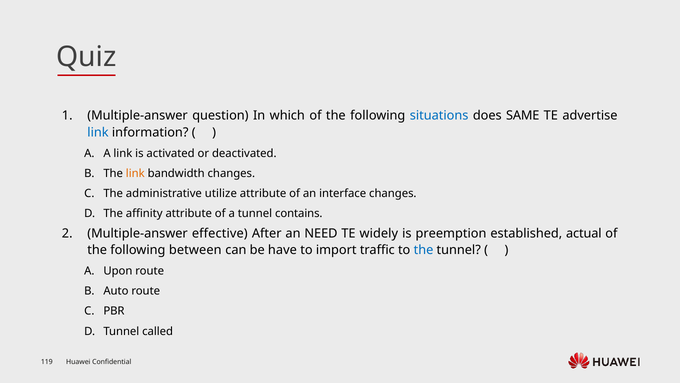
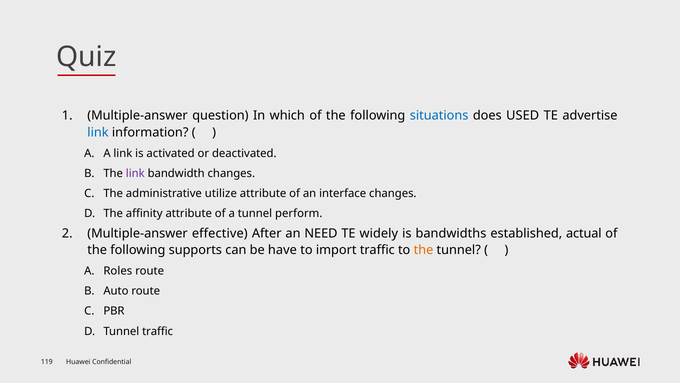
SAME: SAME -> USED
link at (135, 173) colour: orange -> purple
contains: contains -> perform
preemption: preemption -> bandwidths
between: between -> supports
the at (423, 250) colour: blue -> orange
Upon: Upon -> Roles
Tunnel called: called -> traffic
